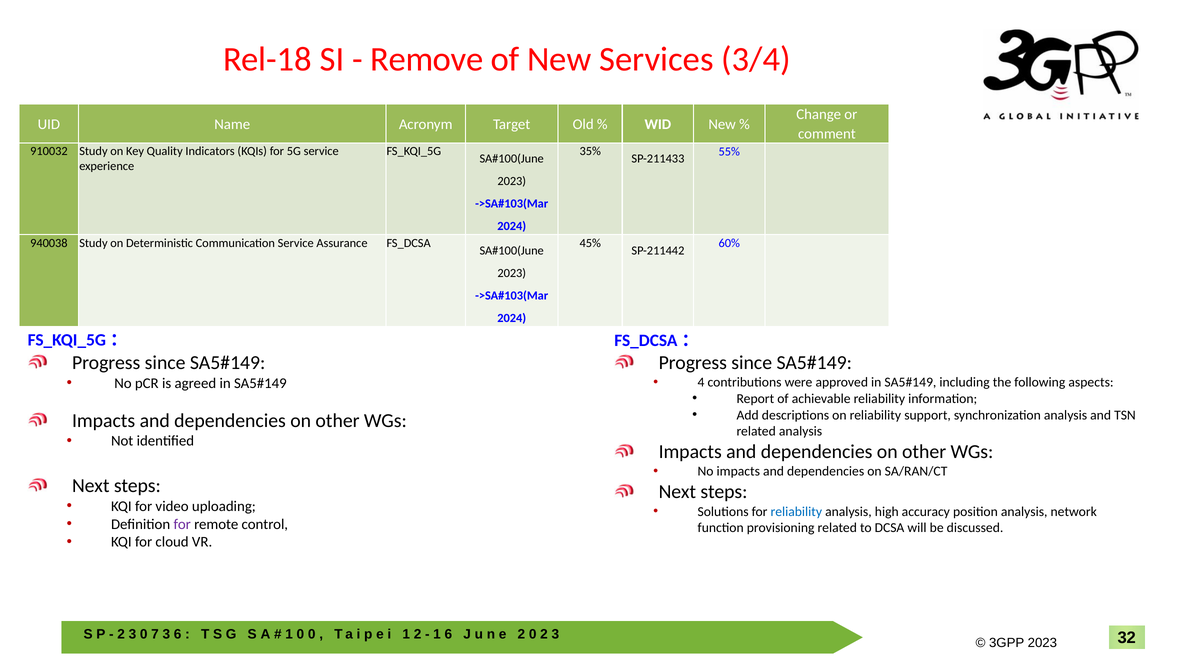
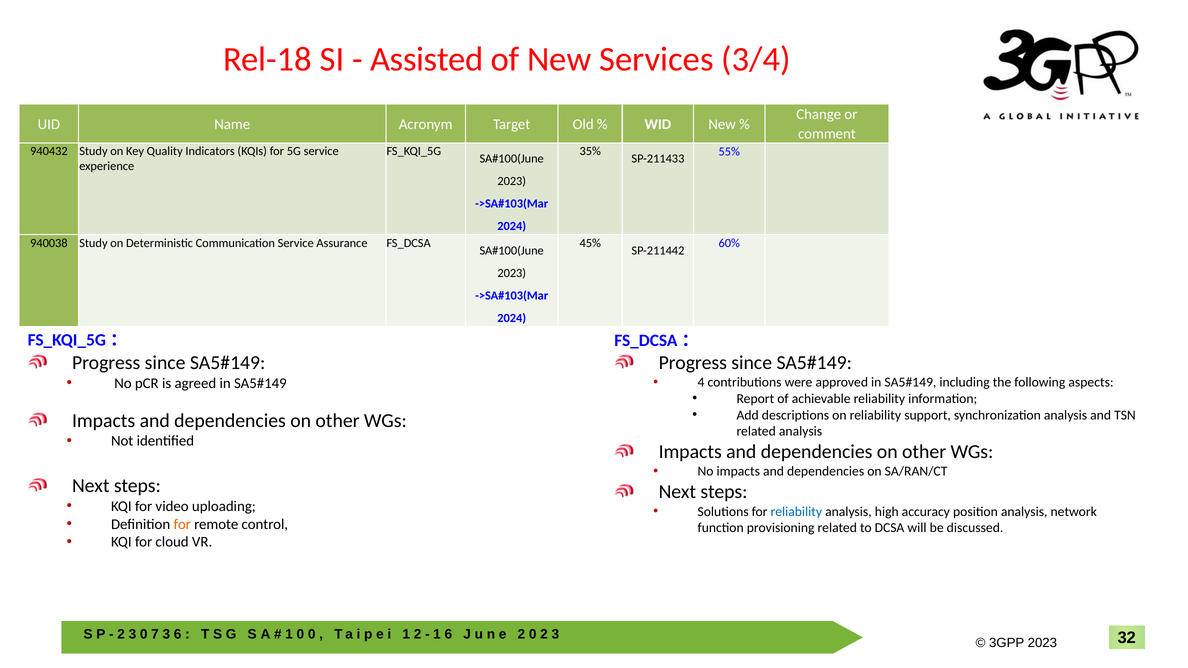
Remove: Remove -> Assisted
910032: 910032 -> 940432
for at (182, 524) colour: purple -> orange
